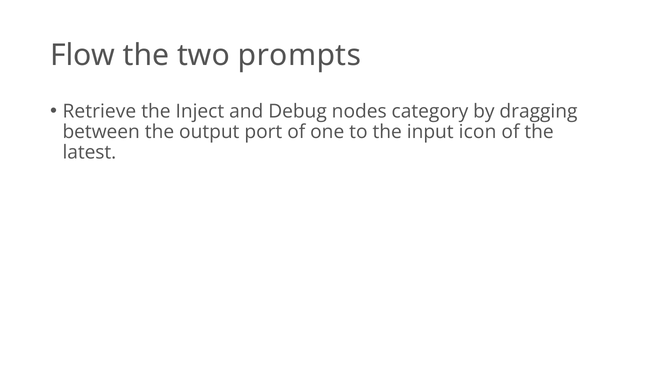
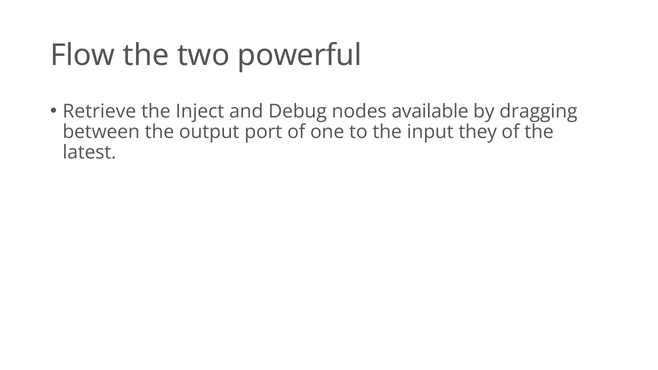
prompts: prompts -> powerful
category: category -> available
icon: icon -> they
